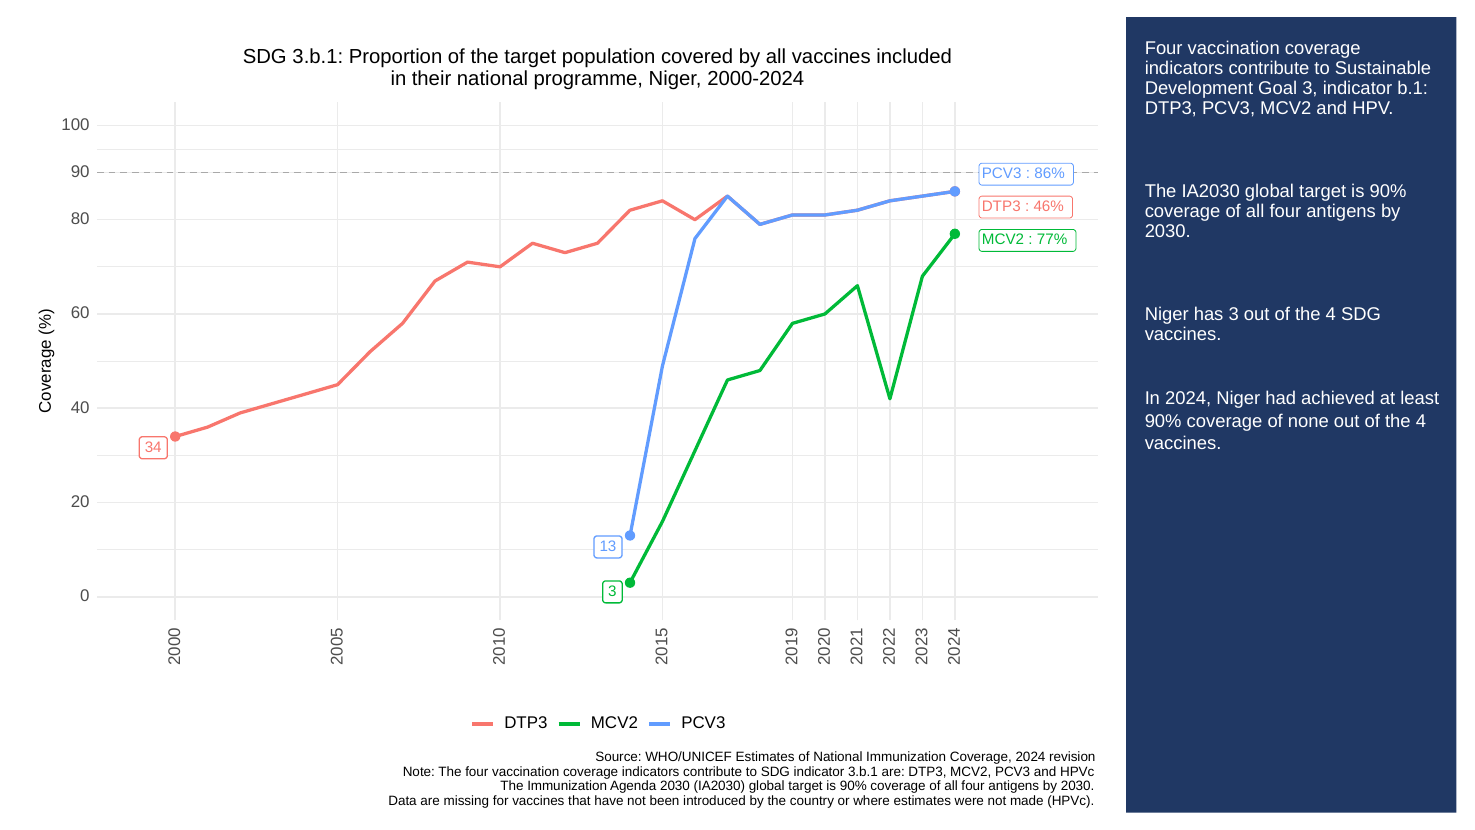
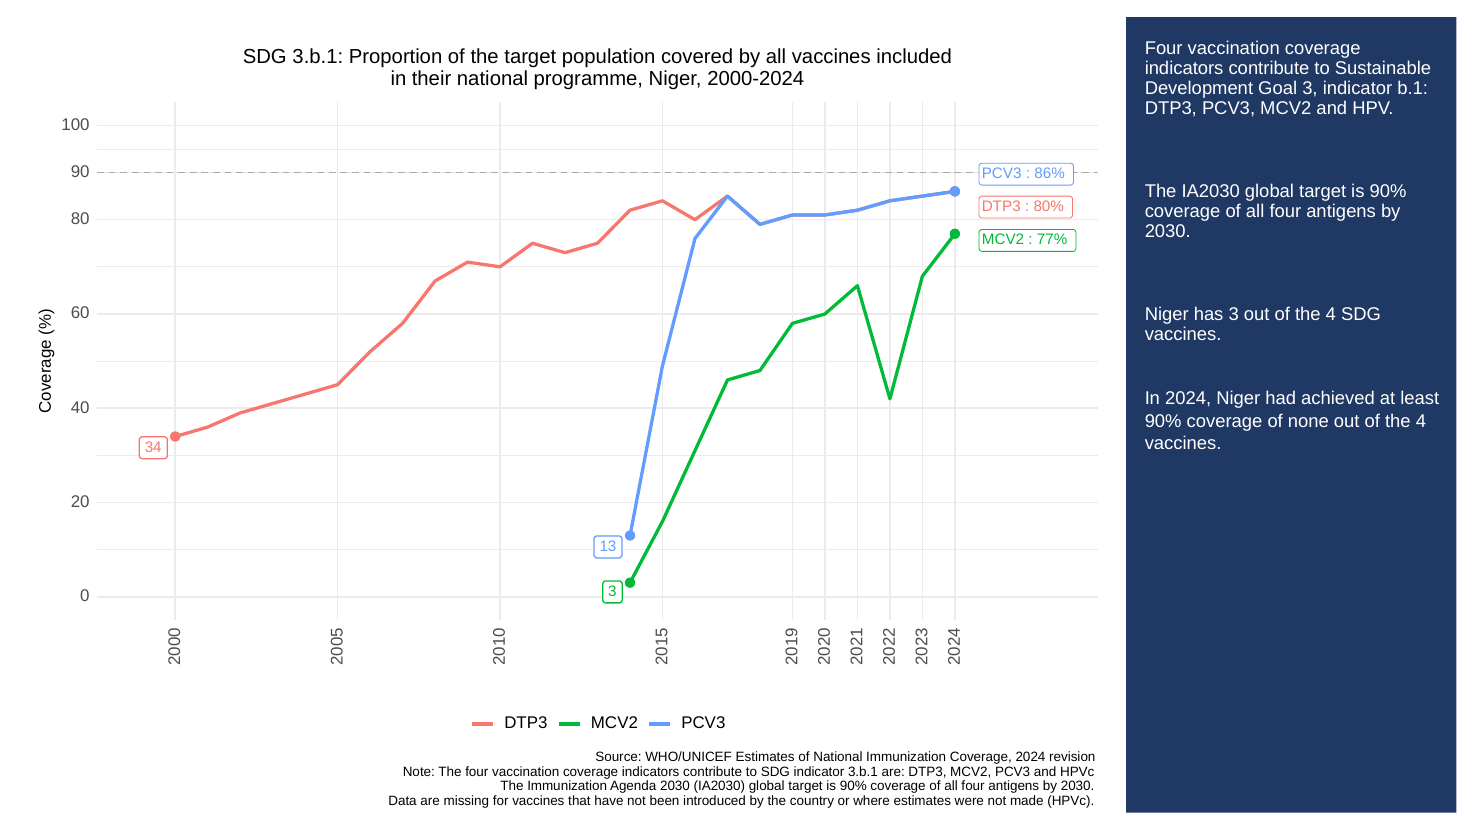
46%: 46% -> 80%
